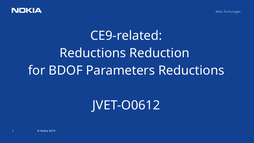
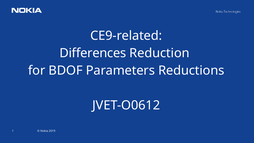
Reductions at (93, 53): Reductions -> Differences
